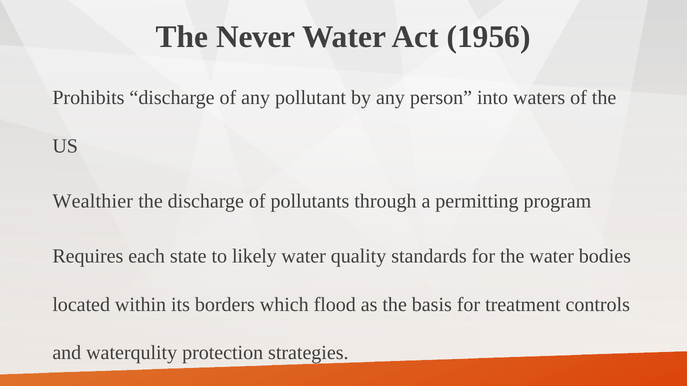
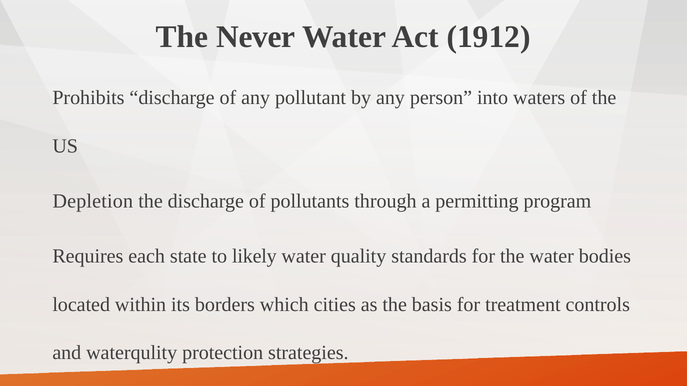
1956: 1956 -> 1912
Wealthier: Wealthier -> Depletion
flood: flood -> cities
